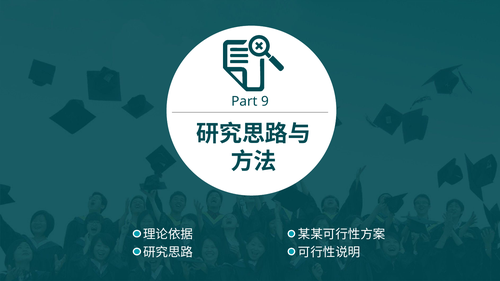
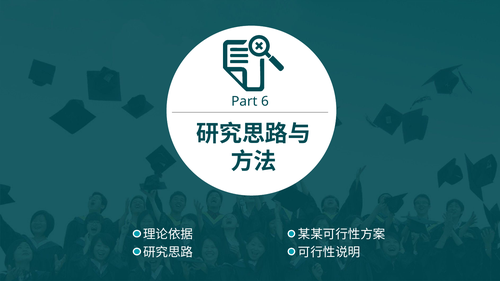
9: 9 -> 6
